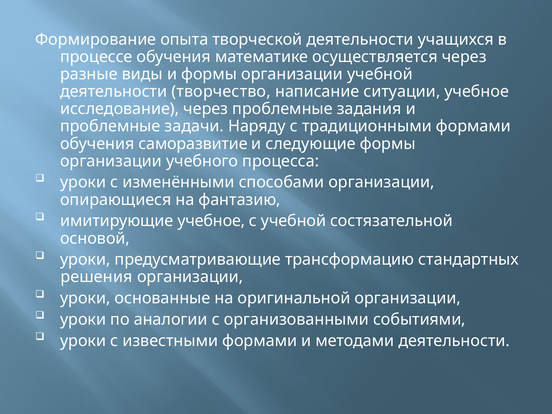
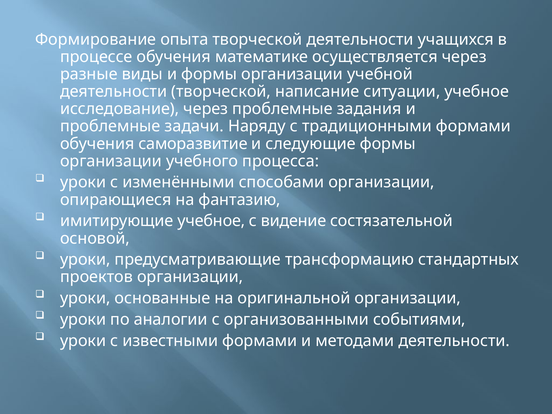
деятельности творчество: творчество -> творческой
с учебной: учебной -> видение
решения: решения -> проектов
